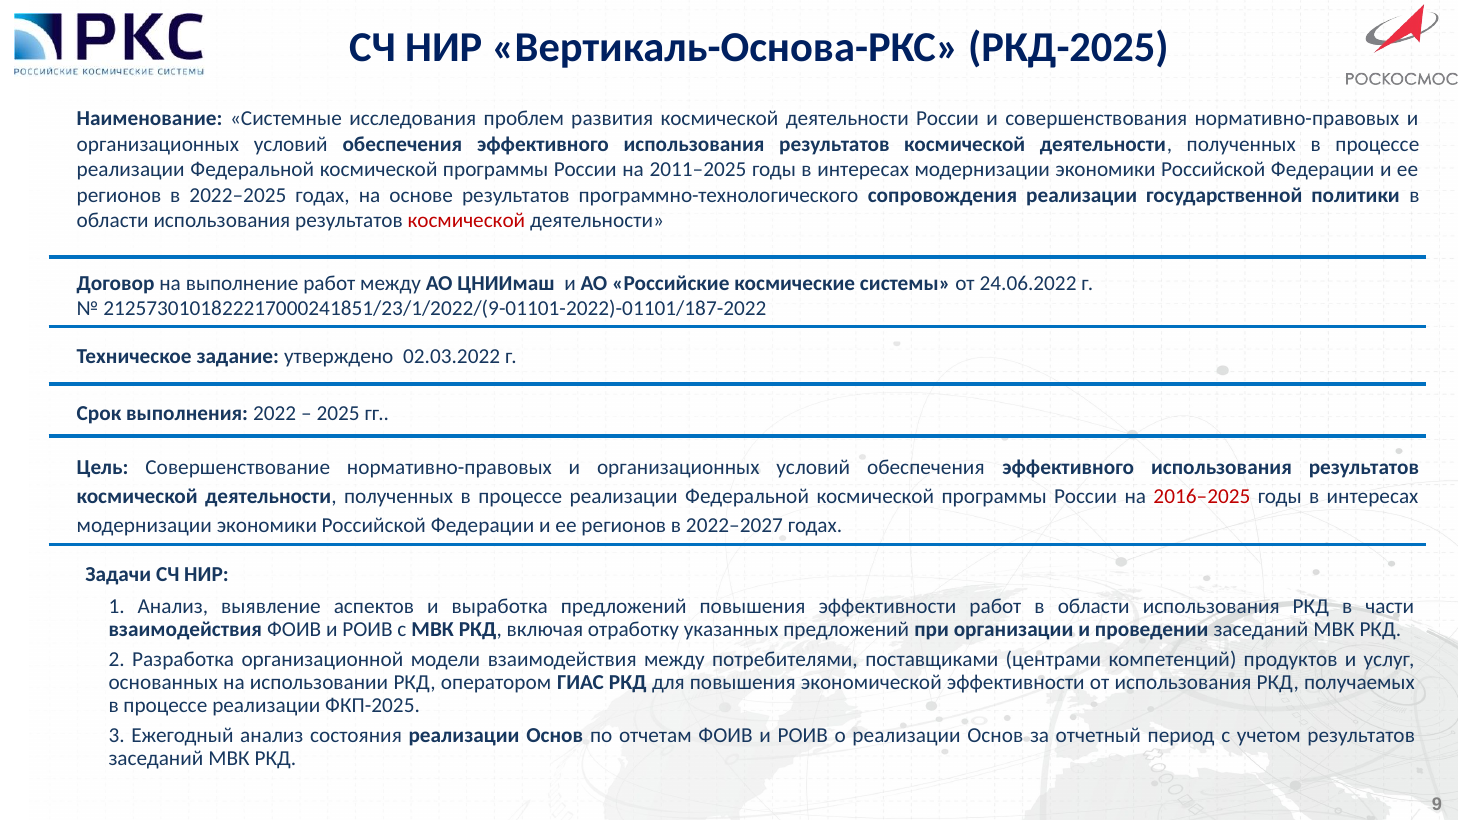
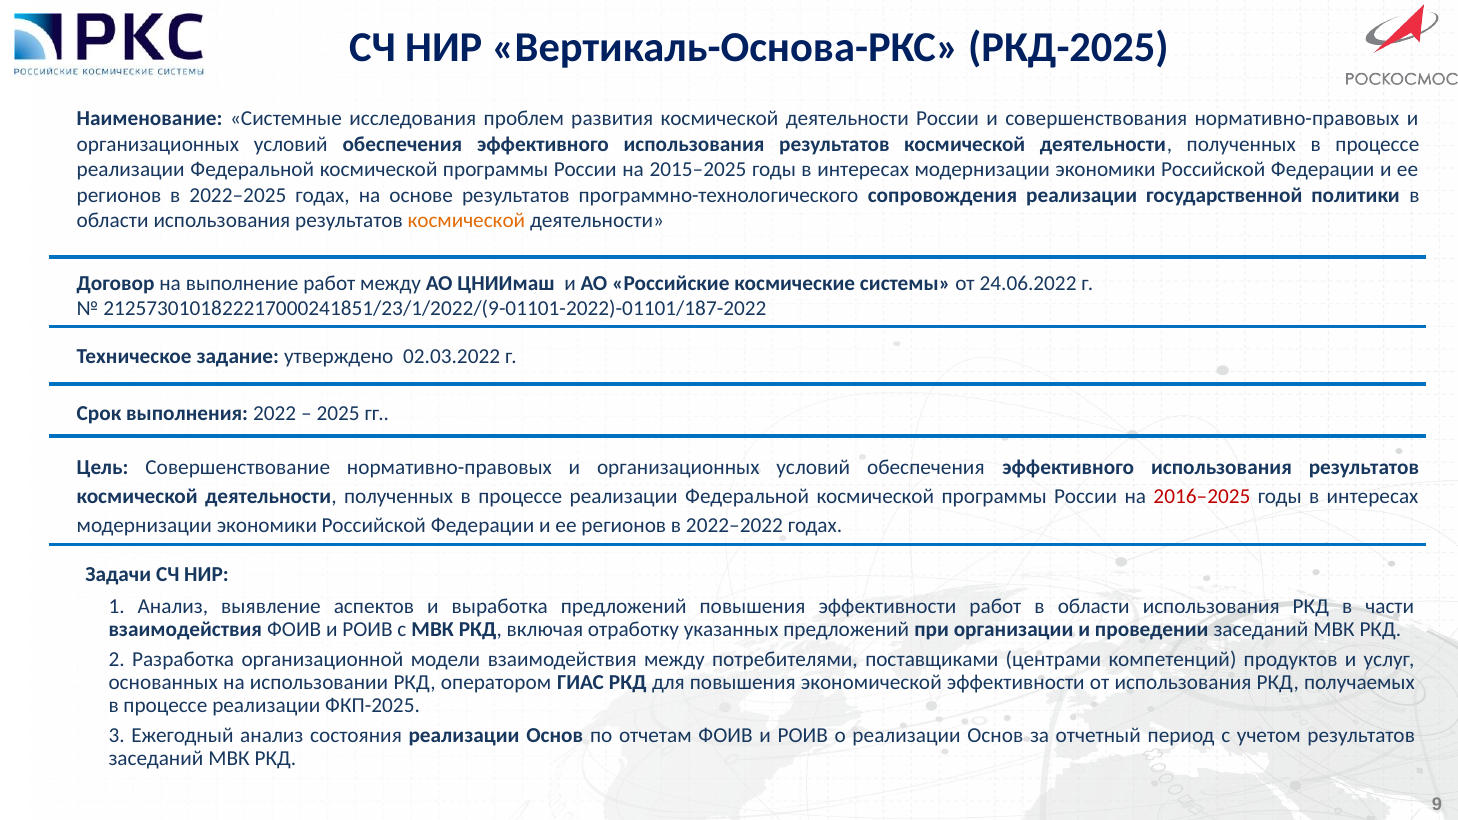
2011–2025: 2011–2025 -> 2015–2025
космической at (466, 221) colour: red -> orange
2022–2027: 2022–2027 -> 2022–2022
